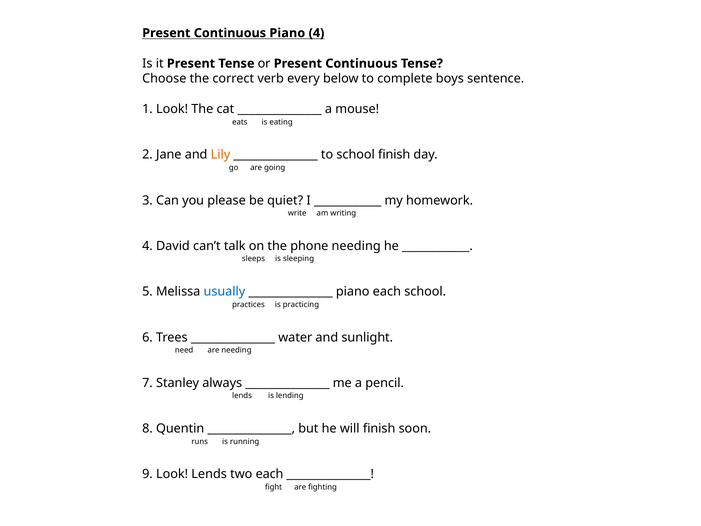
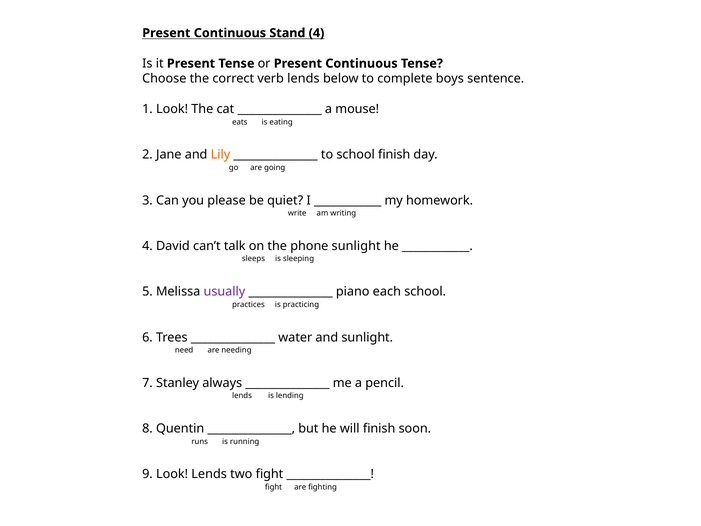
Continuous Piano: Piano -> Stand
verb every: every -> lends
phone needing: needing -> sunlight
usually colour: blue -> purple
two each: each -> fight
